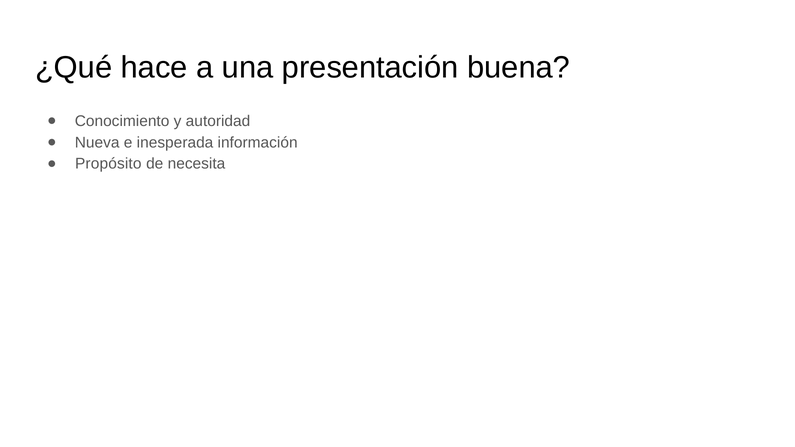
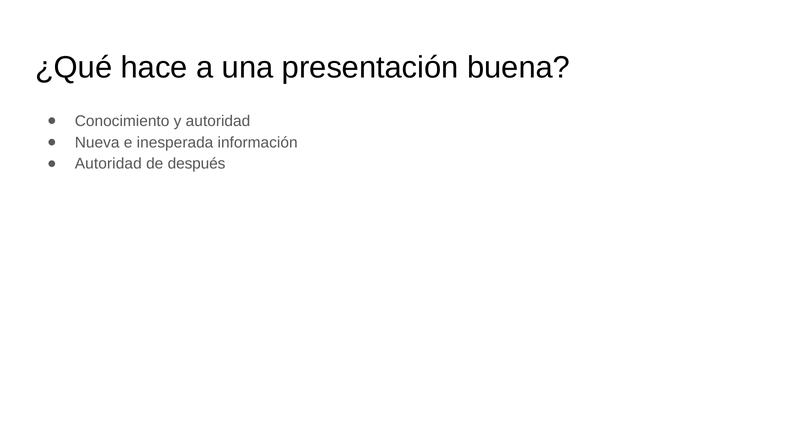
Propósito at (108, 164): Propósito -> Autoridad
necesita: necesita -> después
